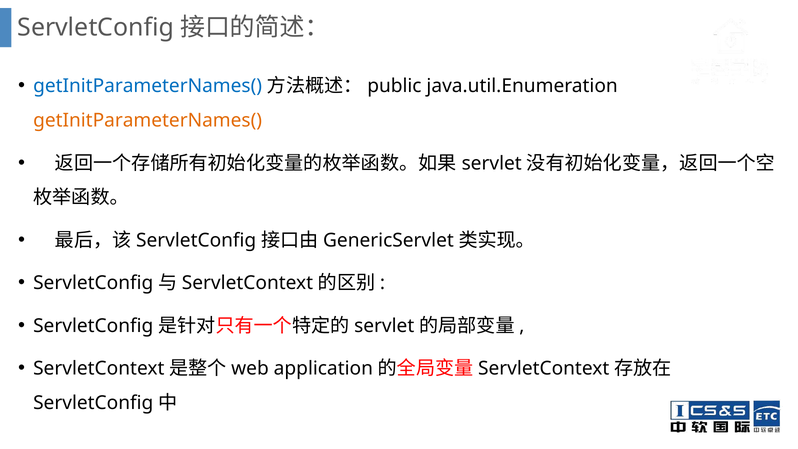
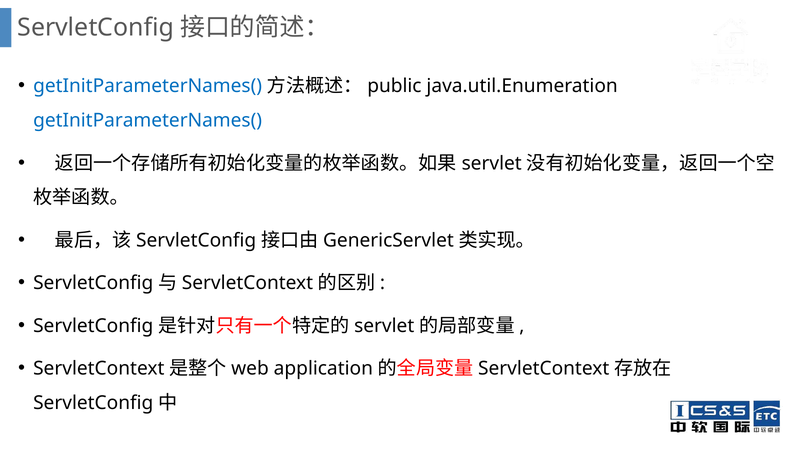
getInitParameterNames( at (148, 120) colour: orange -> blue
